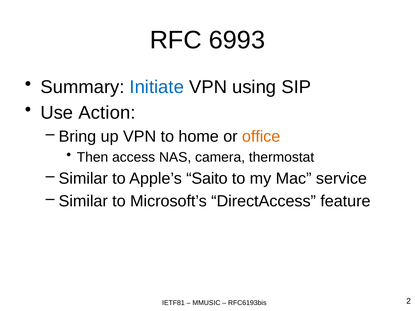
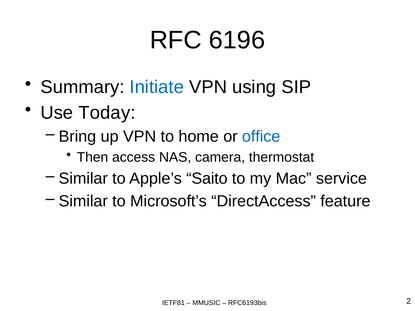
6993: 6993 -> 6196
Action: Action -> Today
office colour: orange -> blue
